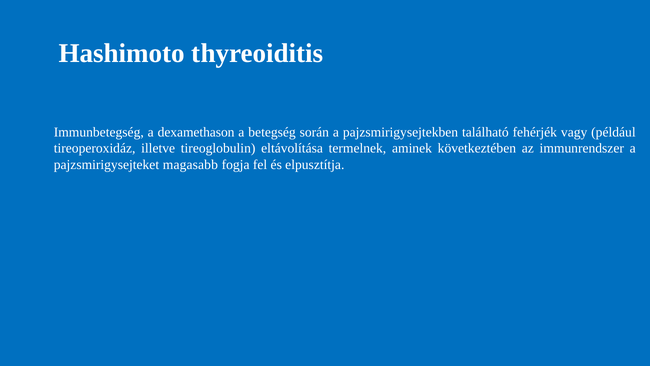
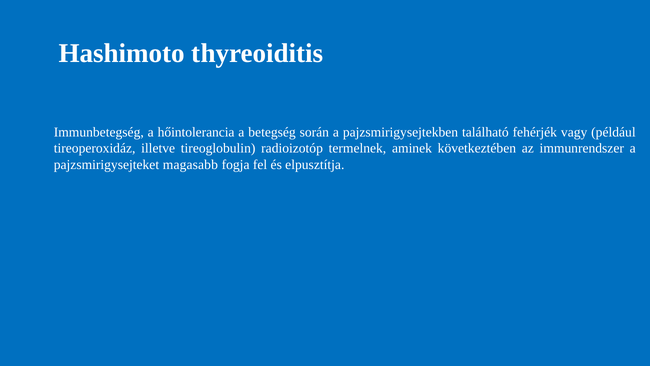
dexamethason: dexamethason -> hőintolerancia
eltávolítása: eltávolítása -> radioizotóp
